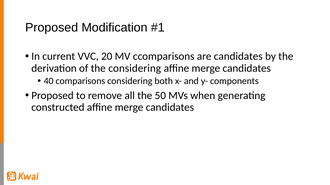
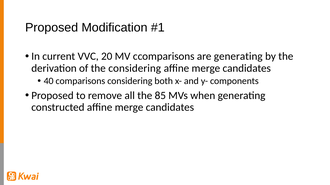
are candidates: candidates -> generating
50: 50 -> 85
